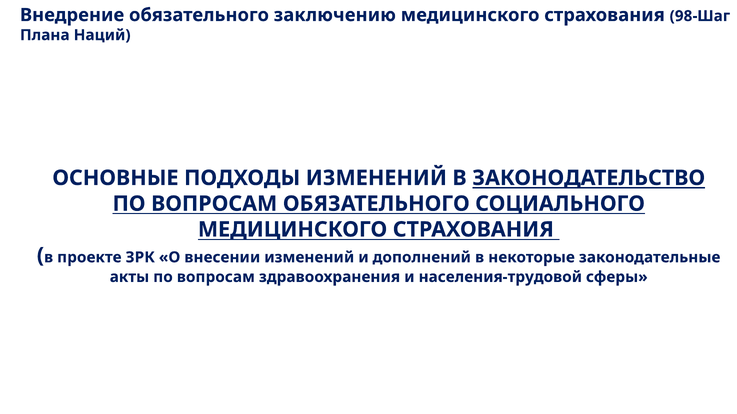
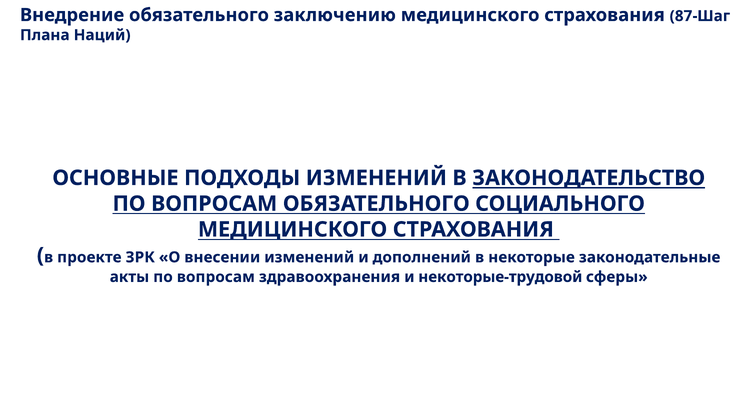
98-Шаг: 98-Шаг -> 87-Шаг
населения-трудовой: населения-трудовой -> некоторые-трудовой
